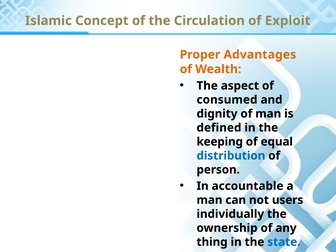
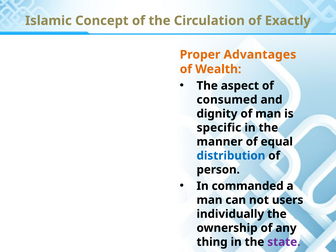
Exploit: Exploit -> Exactly
defined: defined -> specific
keeping: keeping -> manner
accountable: accountable -> commanded
state colour: blue -> purple
